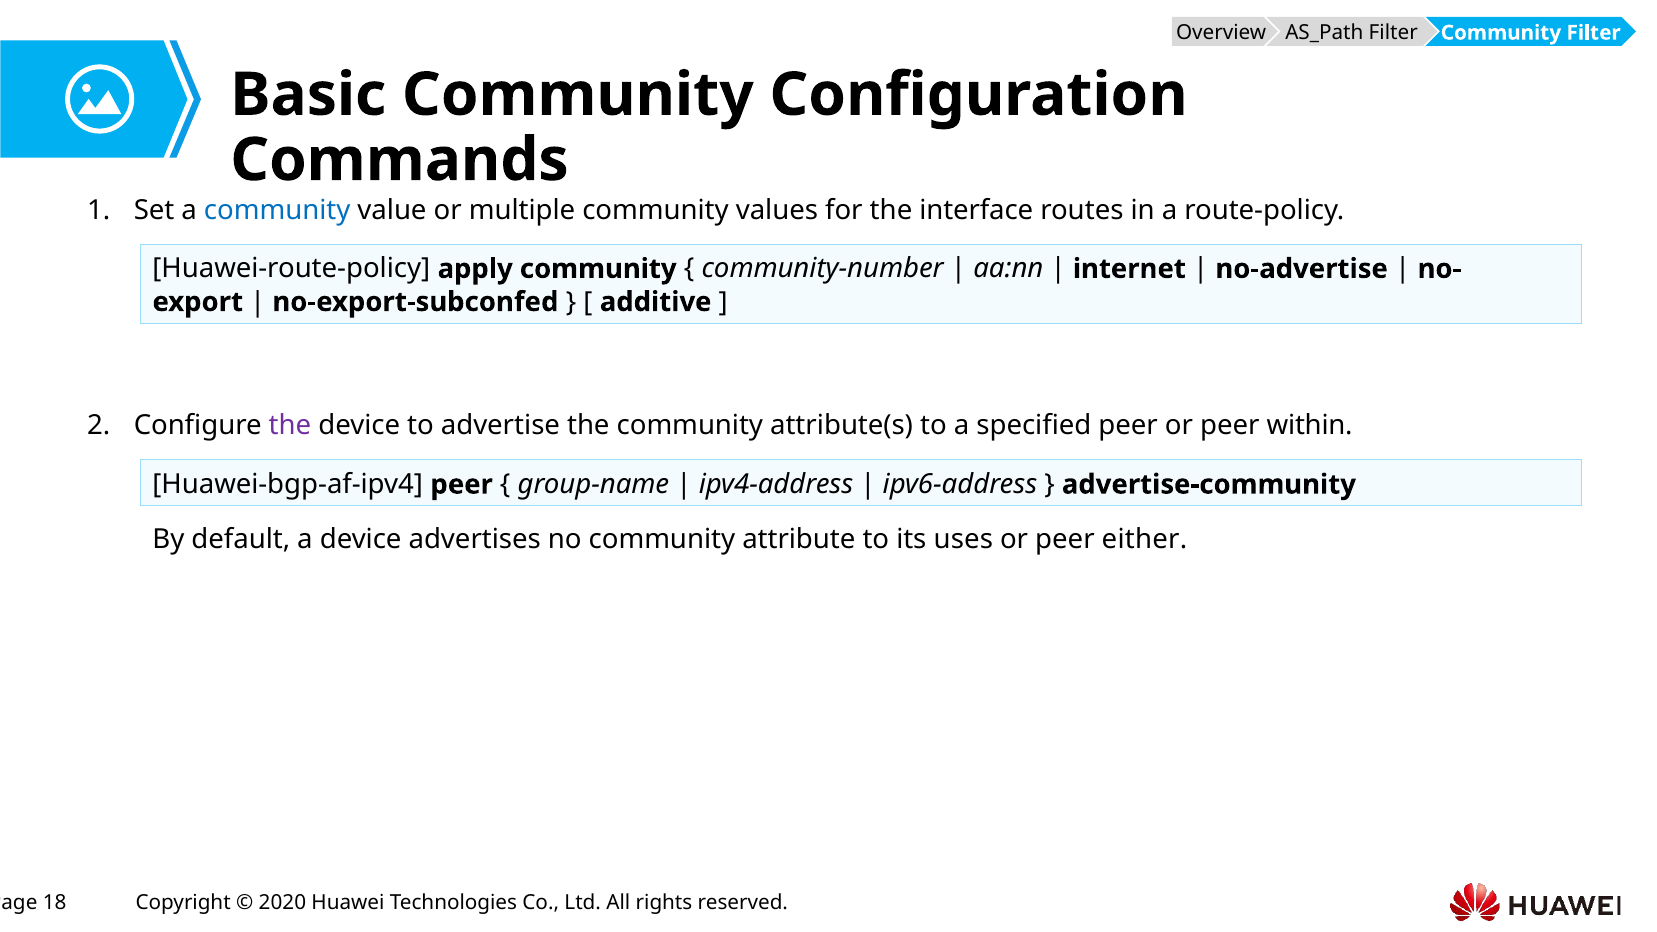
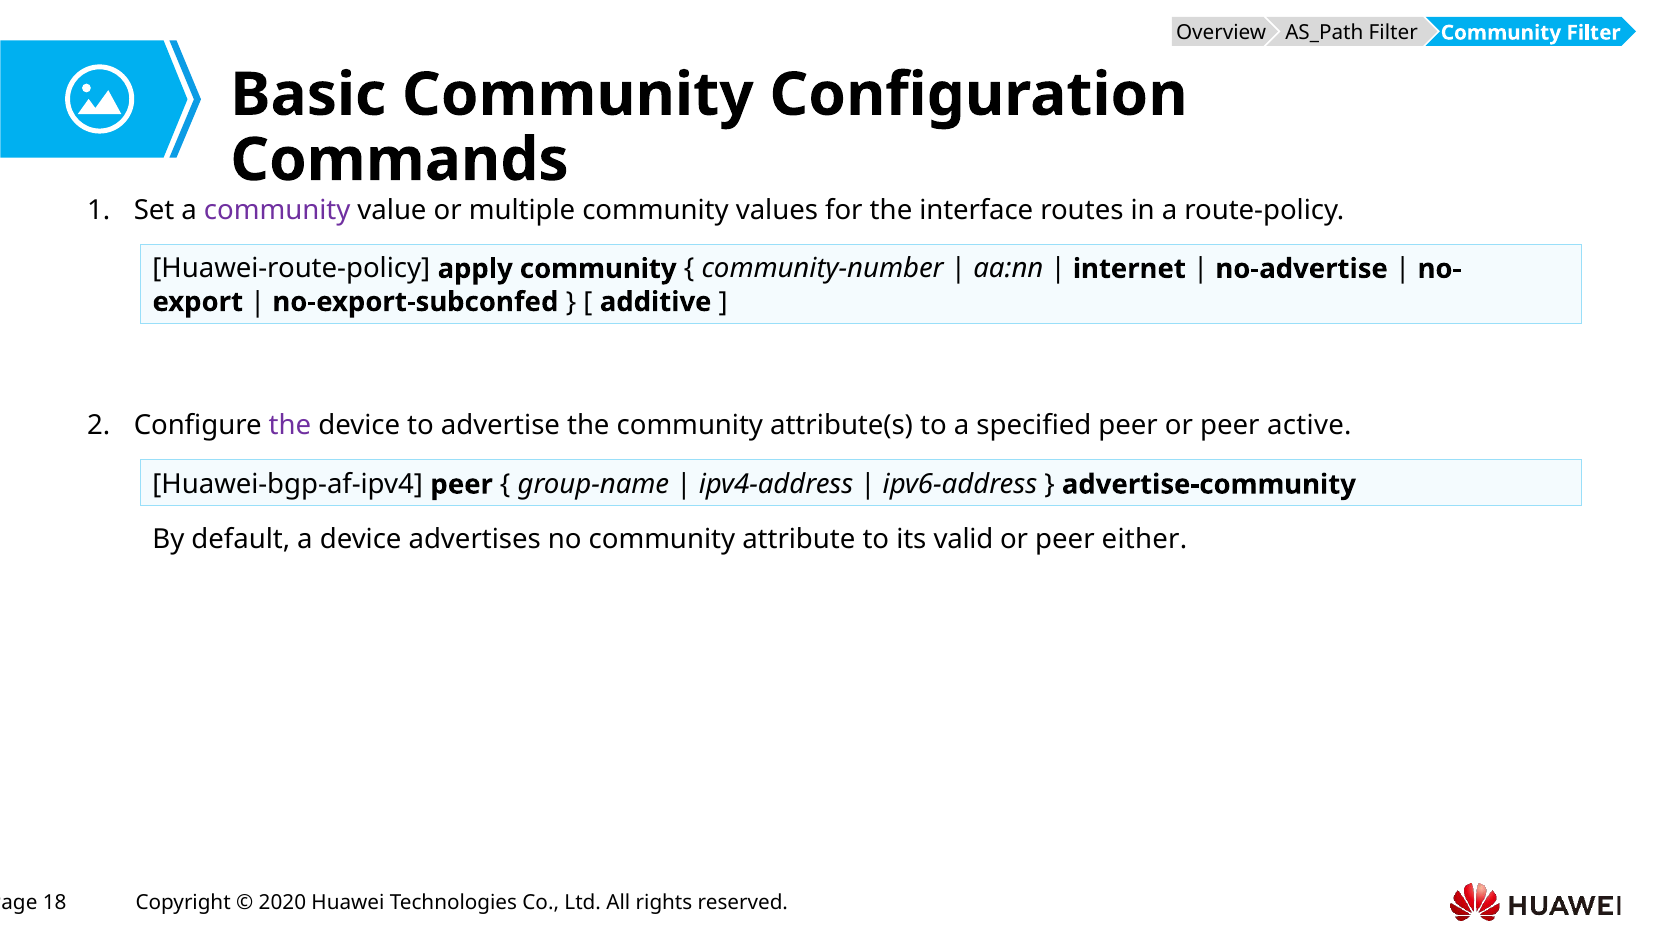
community at (277, 210) colour: blue -> purple
within: within -> active
uses: uses -> valid
